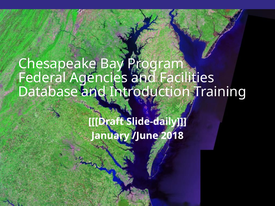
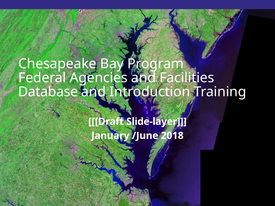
Slide-daily: Slide-daily -> Slide-layer
